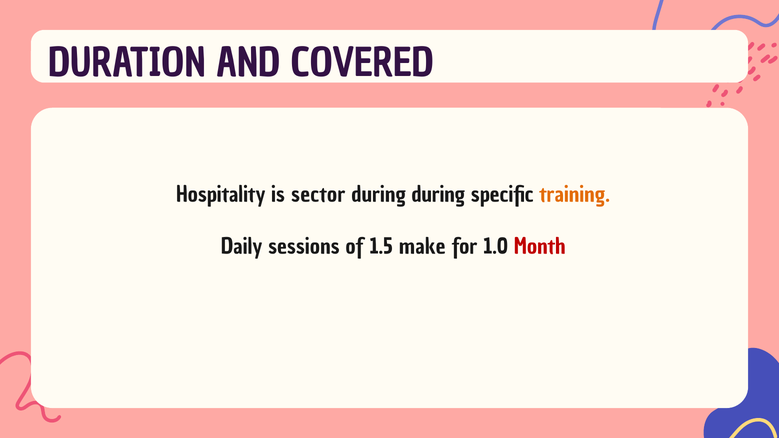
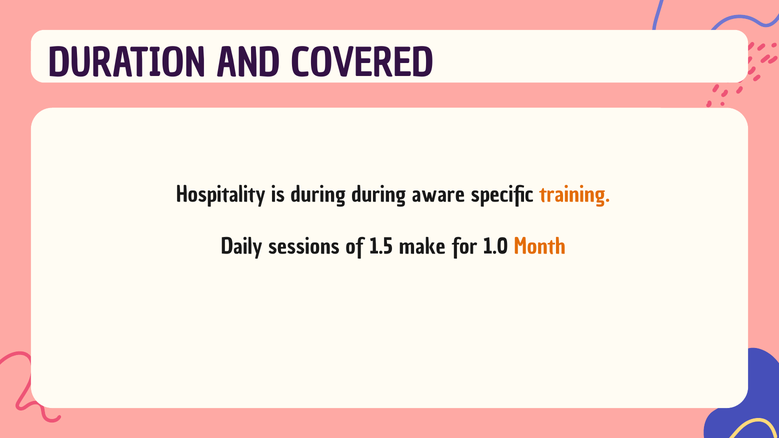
is sector: sector -> during
during during: during -> aware
Month colour: red -> orange
